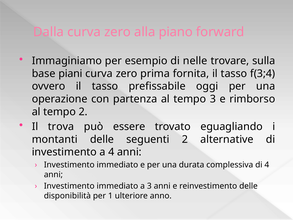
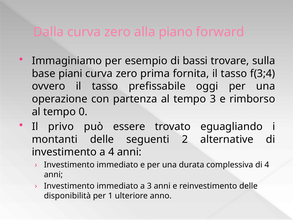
nelle: nelle -> bassi
tempo 2: 2 -> 0
trova: trova -> privo
